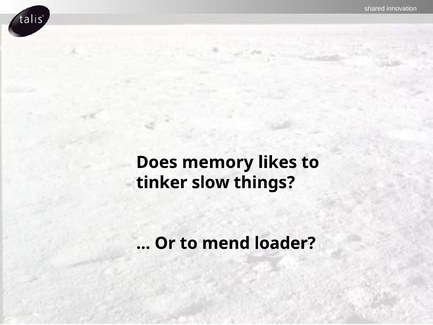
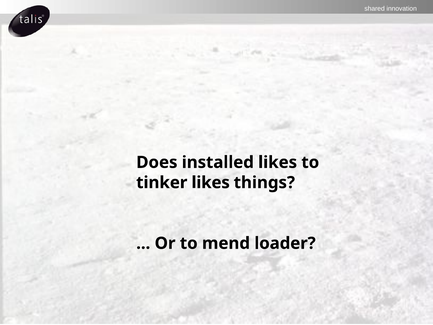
memory: memory -> installed
tinker slow: slow -> likes
